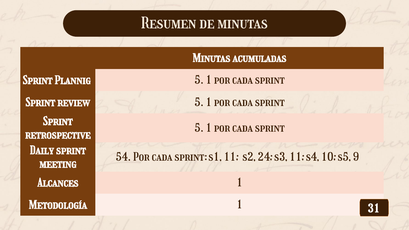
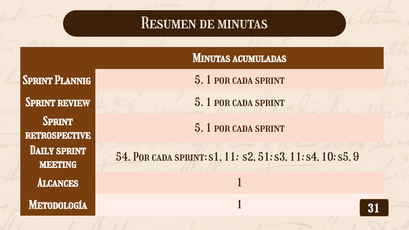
24: 24 -> 51
